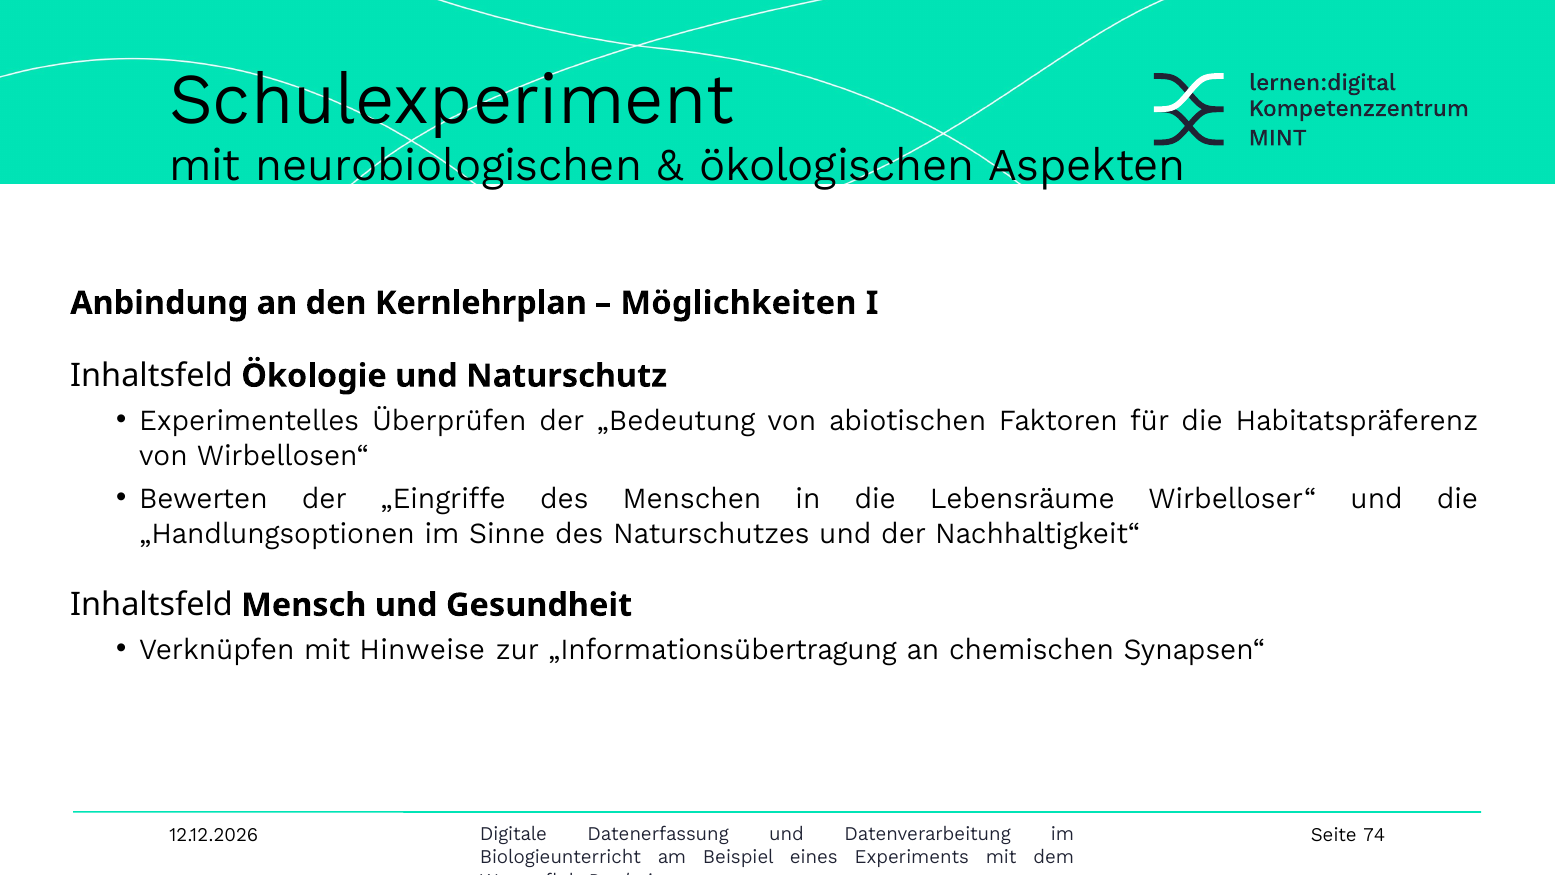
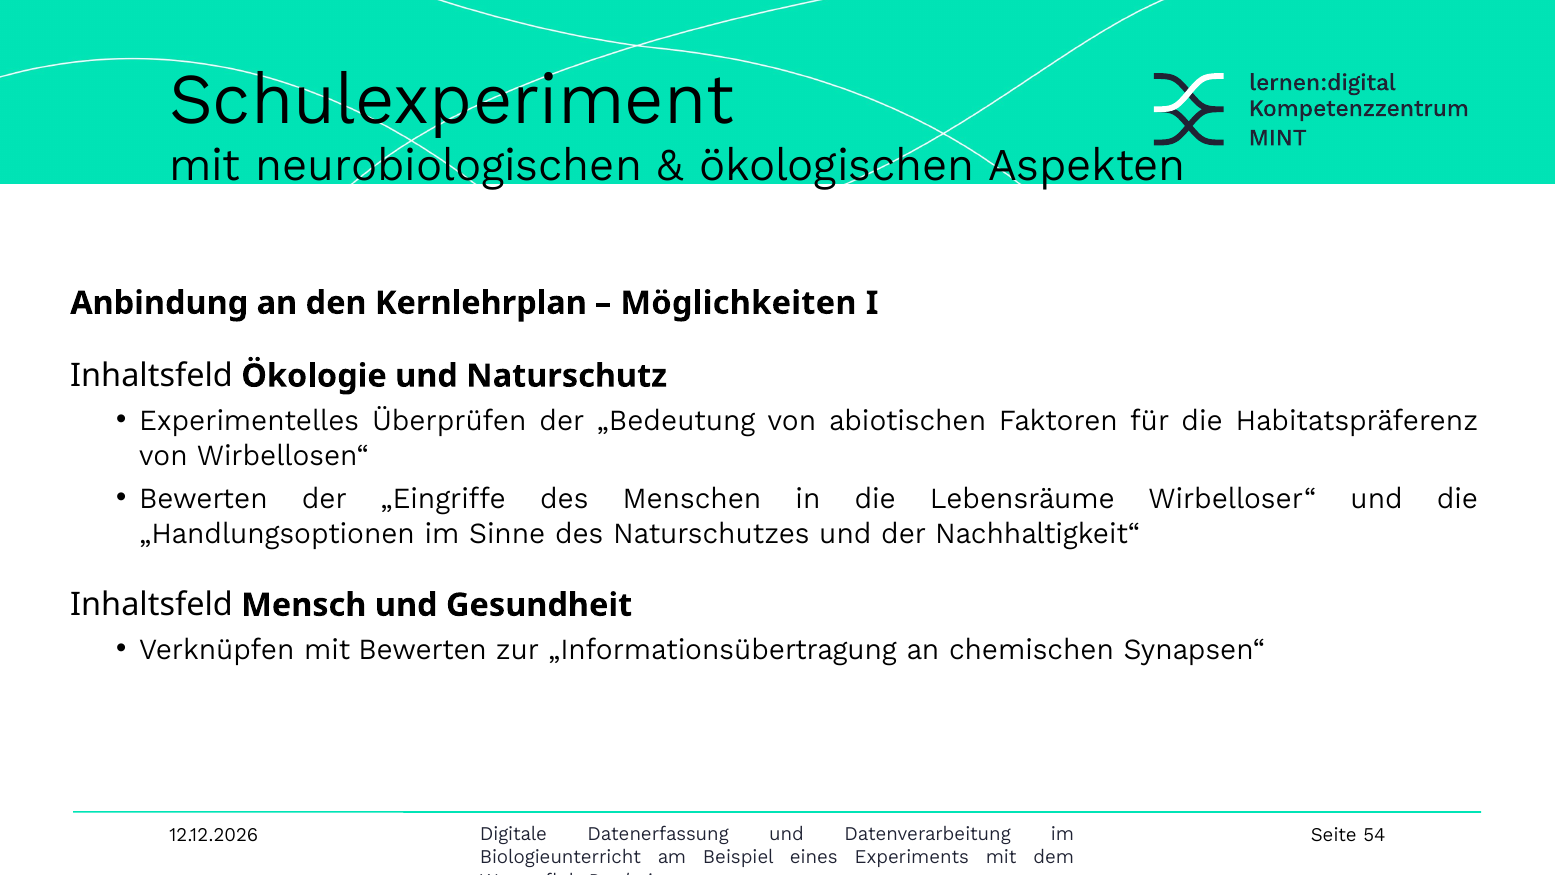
mit Hinweise: Hinweise -> Bewerten
74: 74 -> 54
